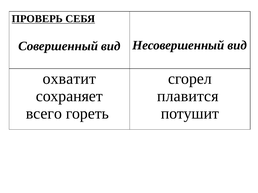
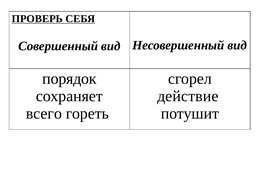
охватит: охватит -> порядок
плавится: плавится -> действие
